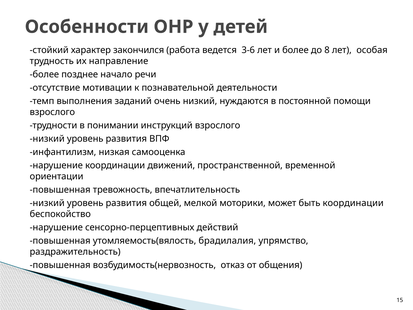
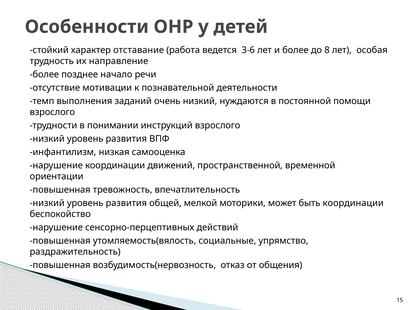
закончился: закончился -> отставание
брадилалия: брадилалия -> социальные
